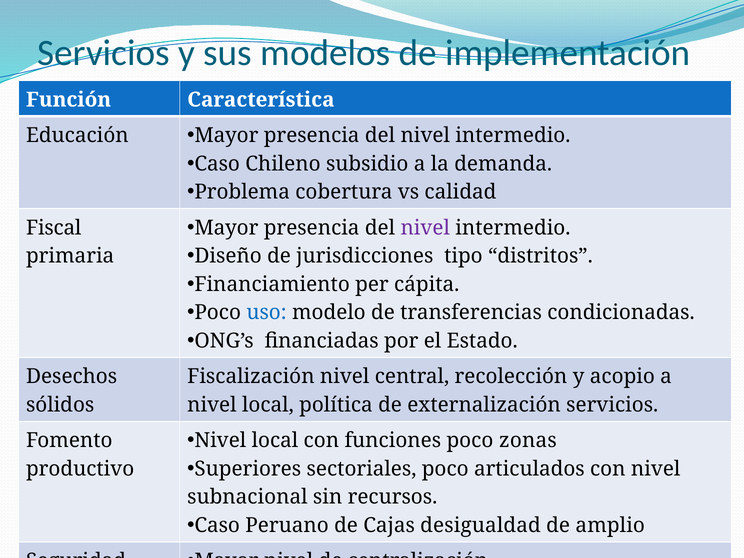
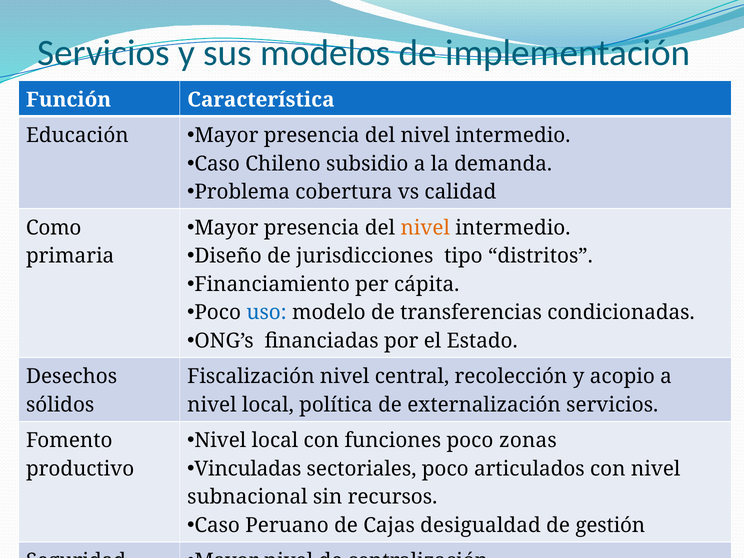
nivel at (425, 228) colour: purple -> orange
Fiscal: Fiscal -> Como
Superiores: Superiores -> Vinculadas
amplio: amplio -> gestión
